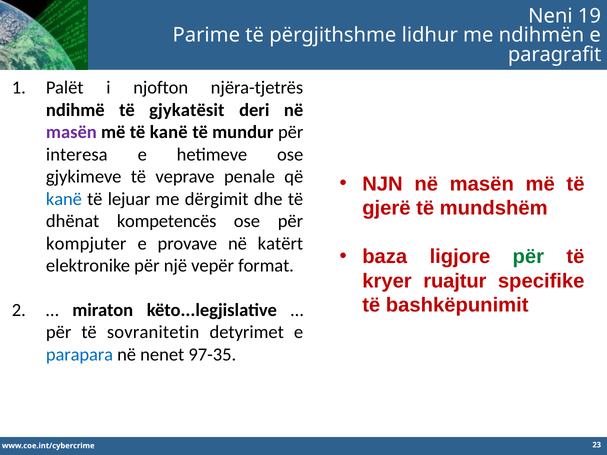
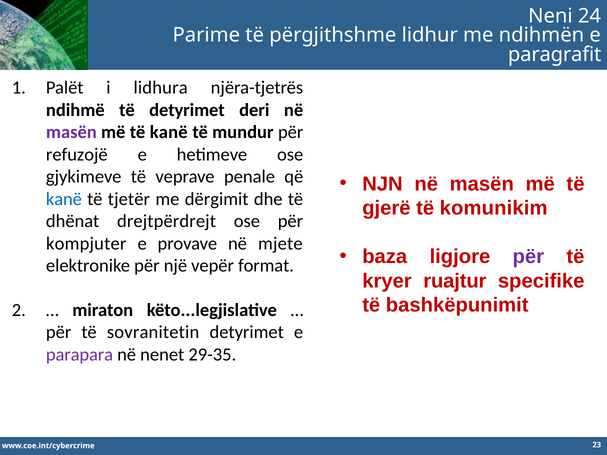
19: 19 -> 24
njofton: njofton -> lidhura
të gjykatësit: gjykatësit -> detyrimet
interesa: interesa -> refuzojë
lejuar: lejuar -> tjetër
mundshëm: mundshëm -> komunikim
kompetencës: kompetencës -> drejtpërdrejt
katërt: katërt -> mjete
për at (528, 257) colour: green -> purple
parapara colour: blue -> purple
97-35: 97-35 -> 29-35
